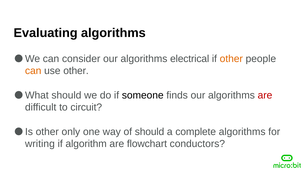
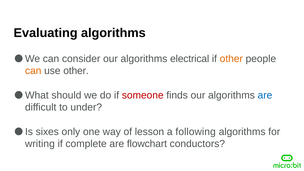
someone colour: black -> red
are at (265, 95) colour: red -> blue
circuit: circuit -> under
Is other: other -> sixes
of should: should -> lesson
complete: complete -> following
algorithm: algorithm -> complete
